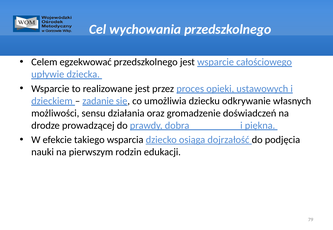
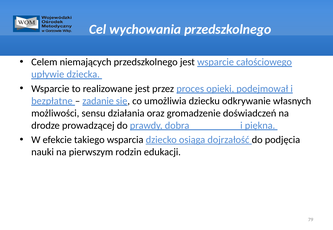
egzekwować: egzekwować -> niemających
ustawowych: ustawowych -> podejmował
dzieckiem: dzieckiem -> bezpłatne
